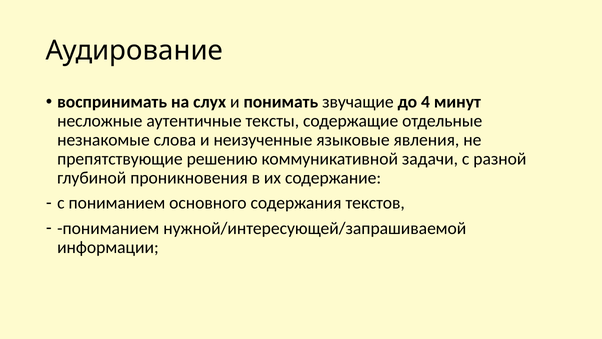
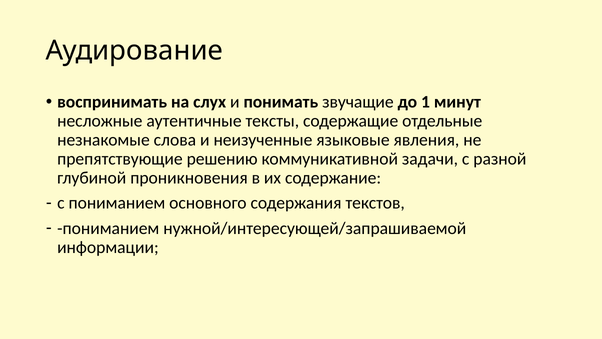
4: 4 -> 1
